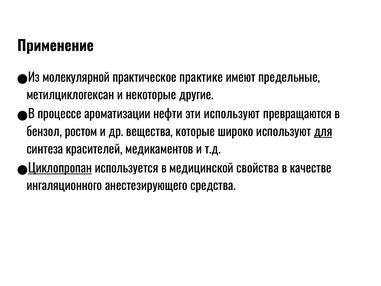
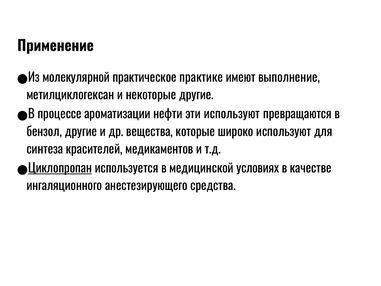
предельные: предельные -> выполнение
бензол ростом: ростом -> другие
для underline: present -> none
свойства: свойства -> условиях
